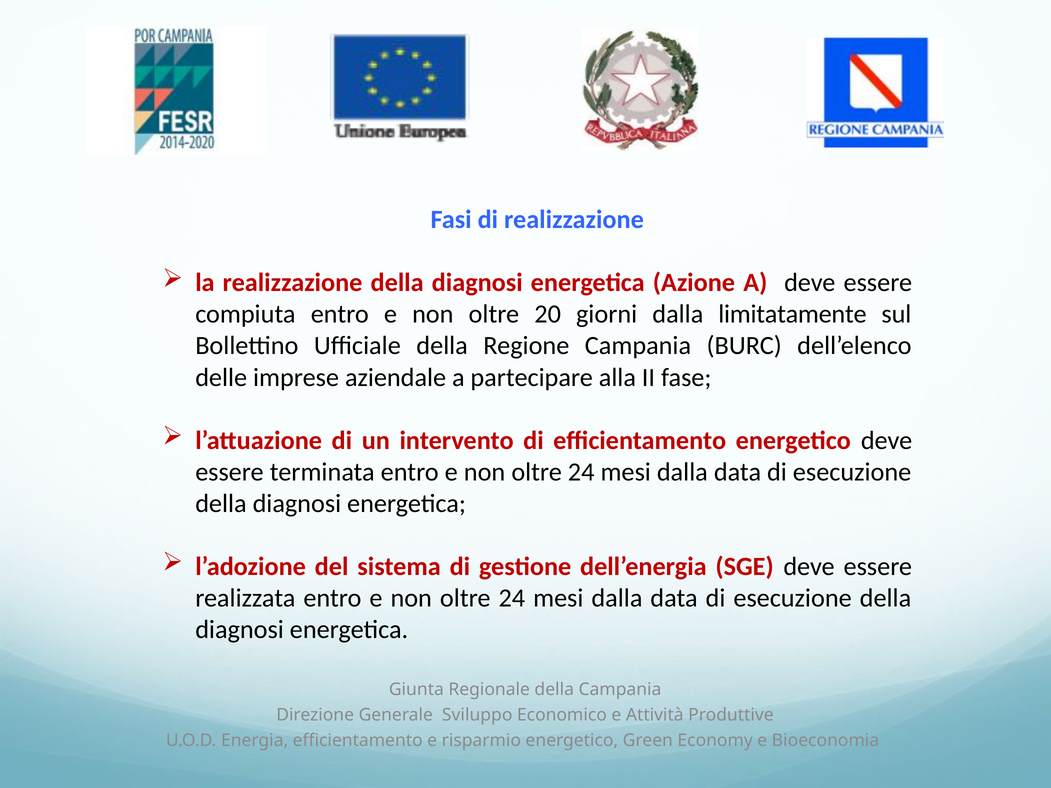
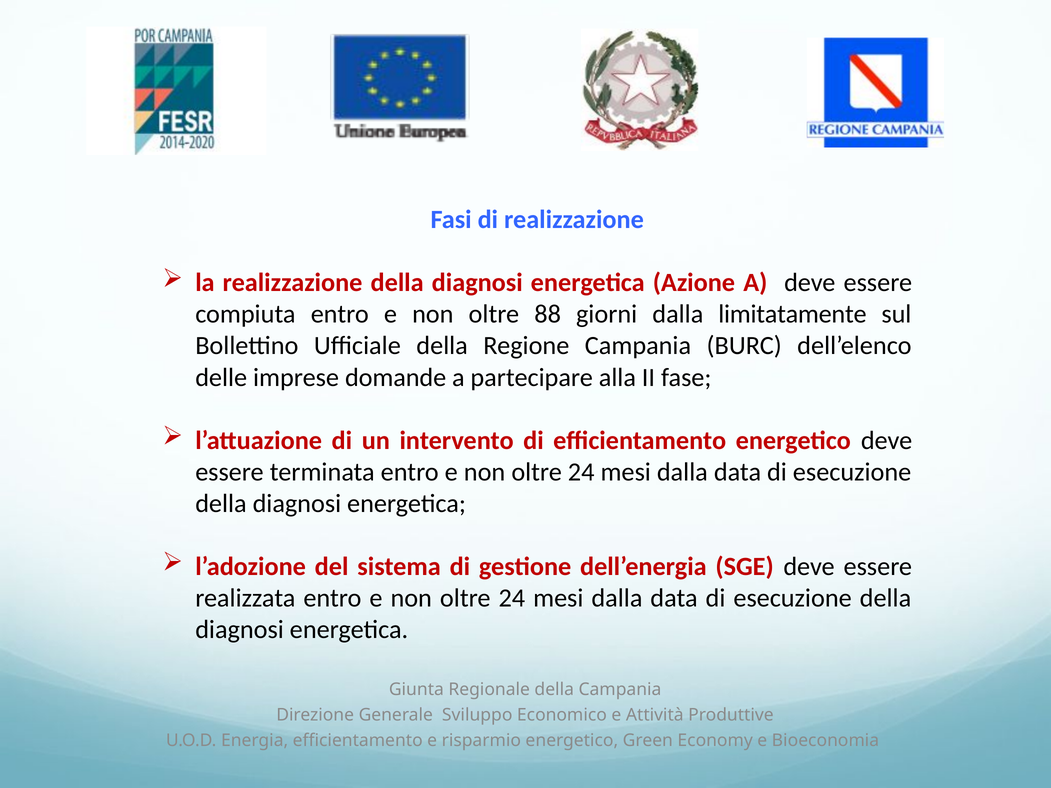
20: 20 -> 88
aziendale: aziendale -> domande
